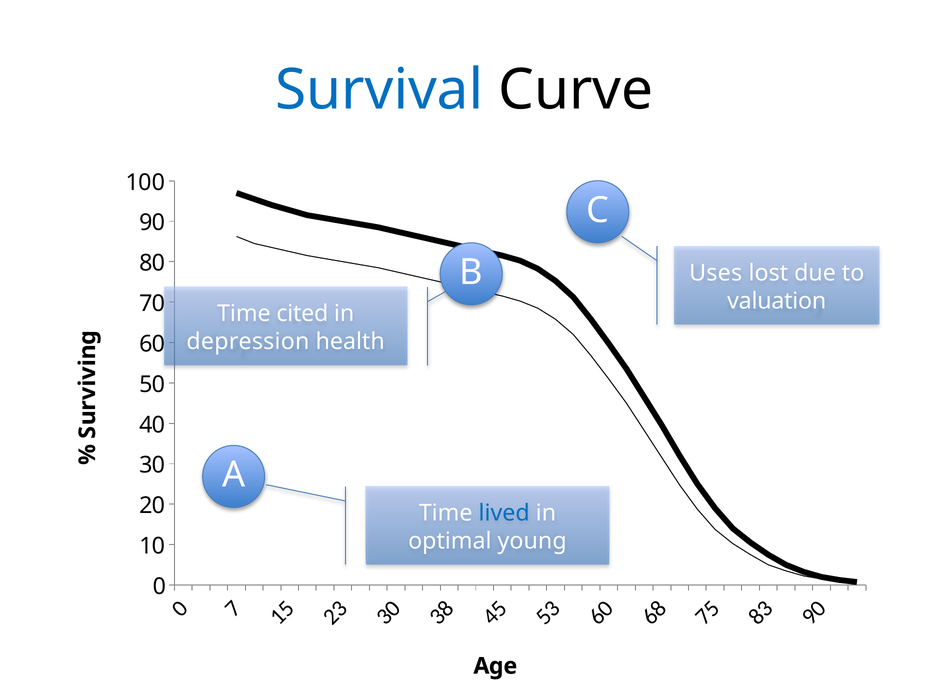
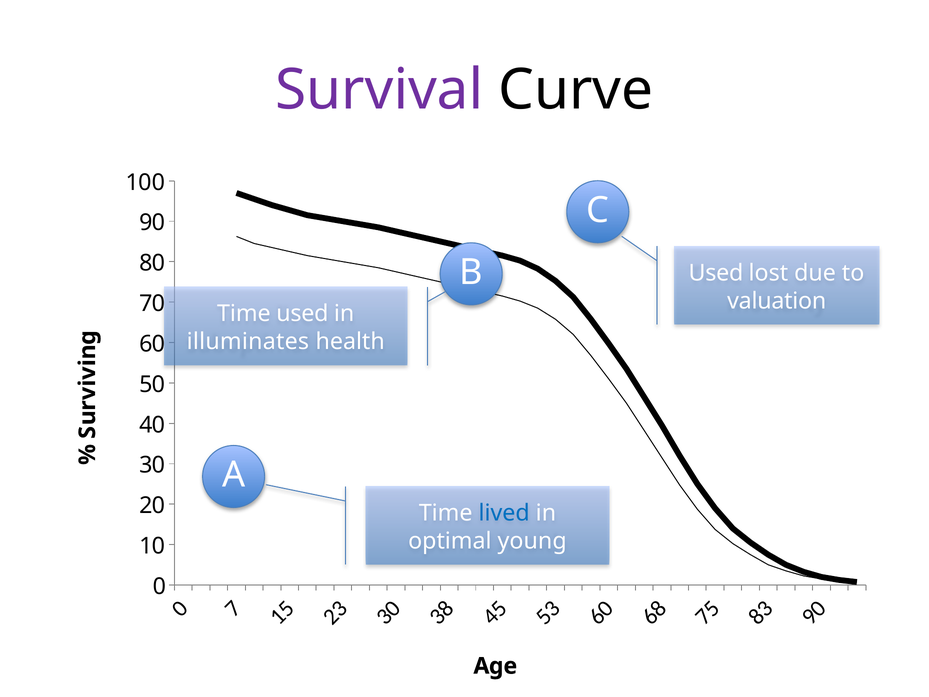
Survival colour: blue -> purple
Uses at (716, 273): Uses -> Used
Time cited: cited -> used
depression: depression -> illuminates
